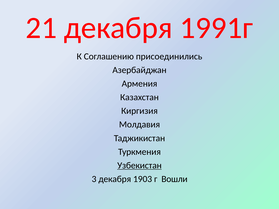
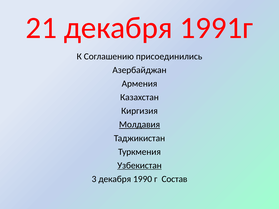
Молдавия underline: none -> present
1903: 1903 -> 1990
Вошли: Вошли -> Состав
